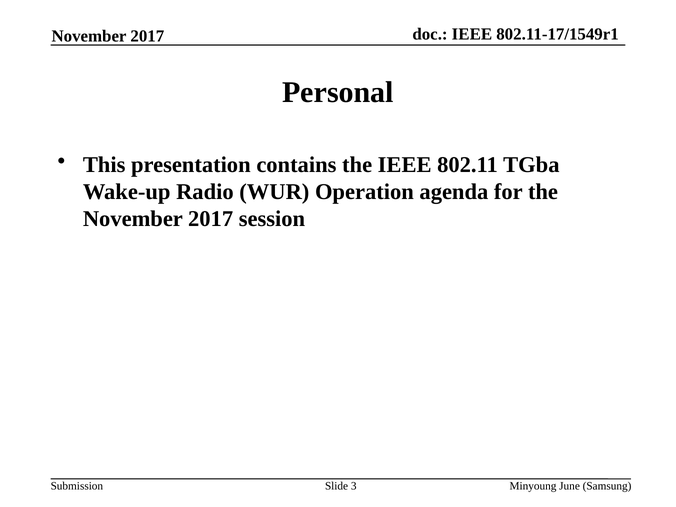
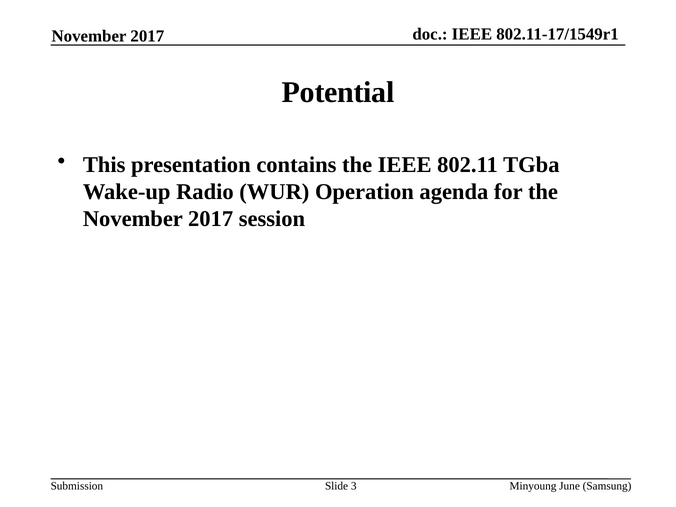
Personal: Personal -> Potential
